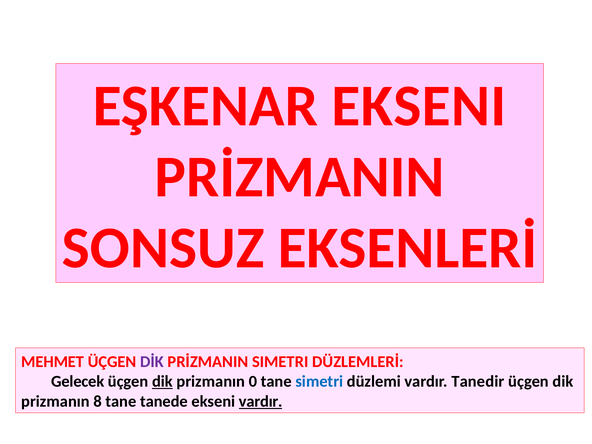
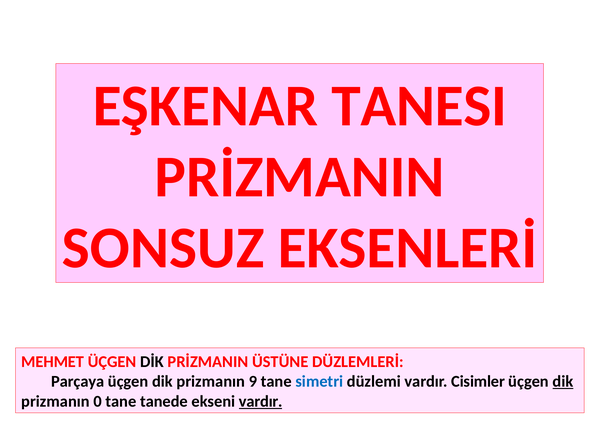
EŞKENAR EKSENI: EKSENI -> TANESI
DİK colour: purple -> black
PRİZMANIN SIMETRI: SIMETRI -> ÜSTÜNE
Gelecek: Gelecek -> Parçaya
dik at (162, 382) underline: present -> none
0: 0 -> 9
Tanedir: Tanedir -> Cisimler
dik at (563, 382) underline: none -> present
8: 8 -> 0
